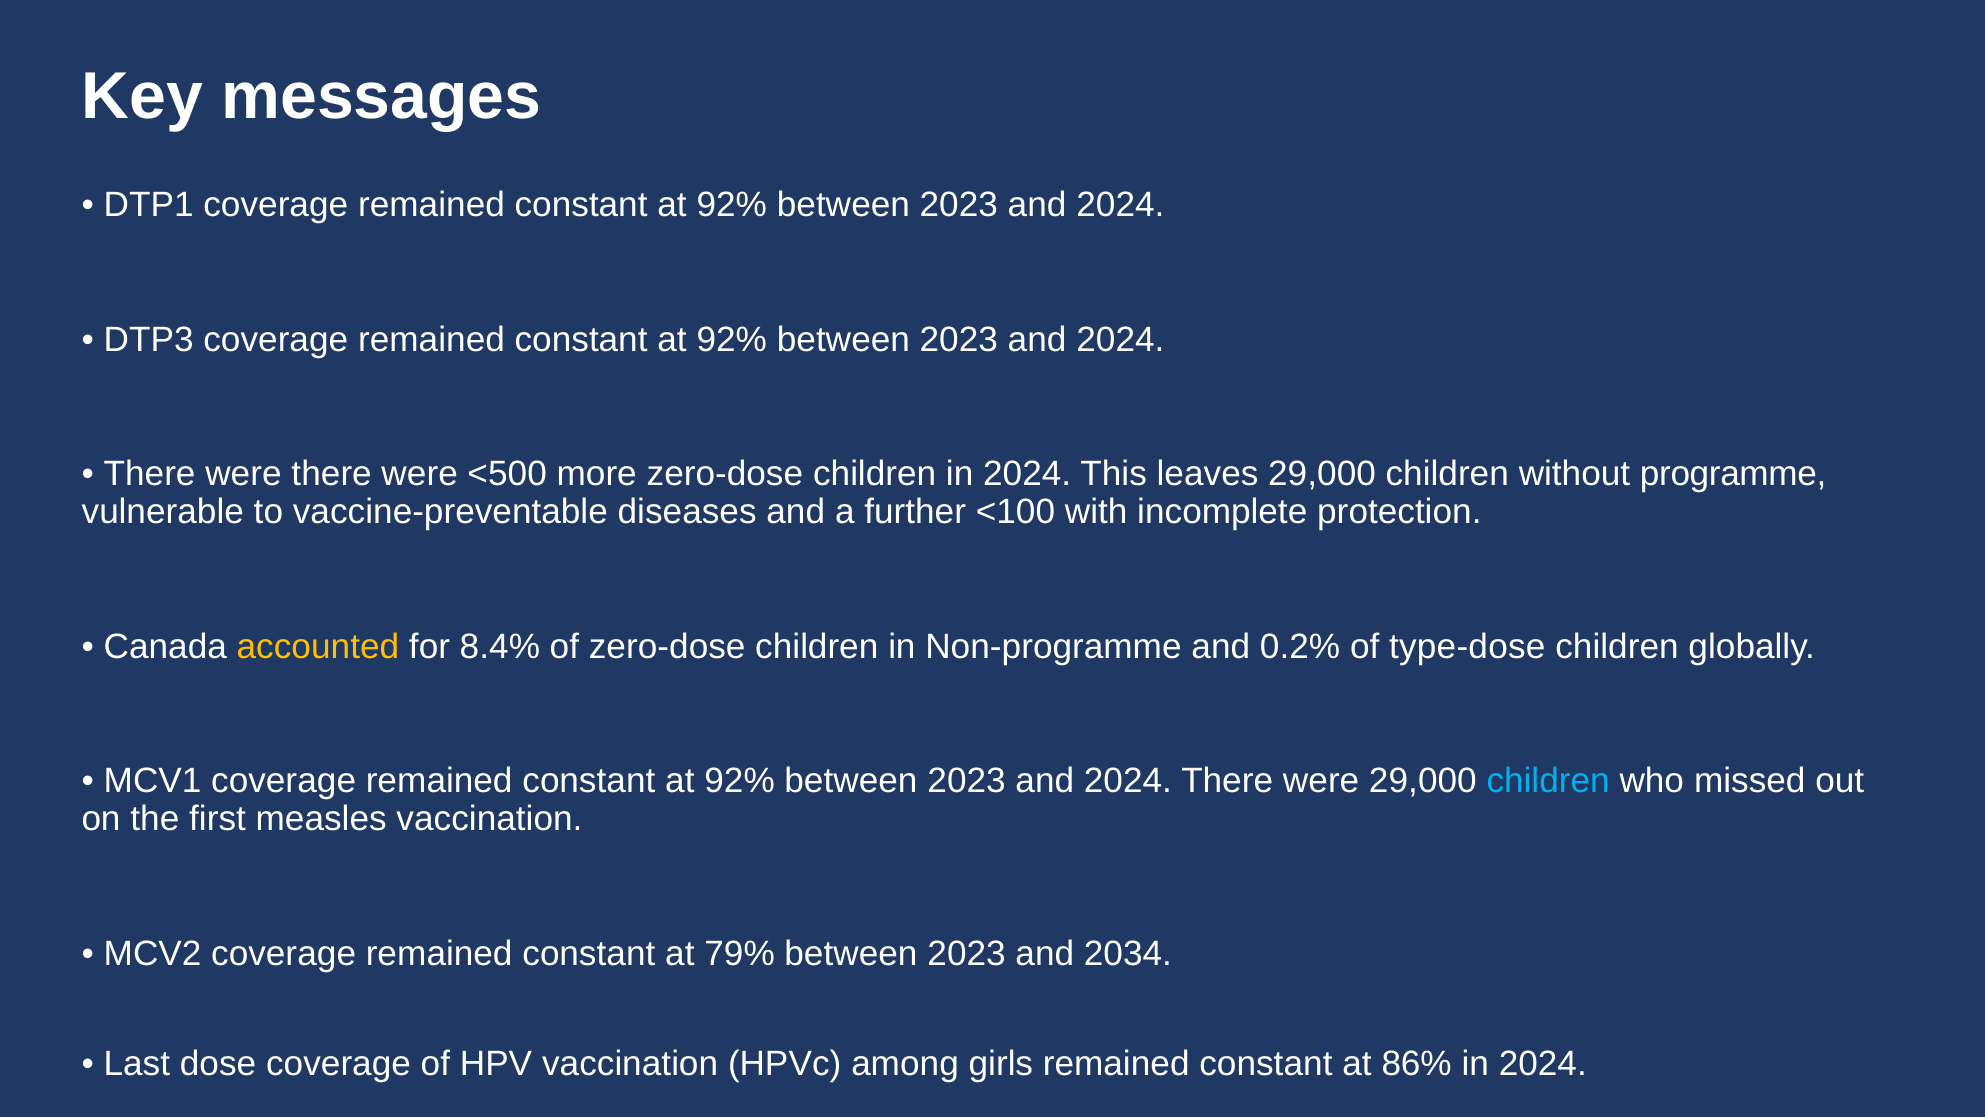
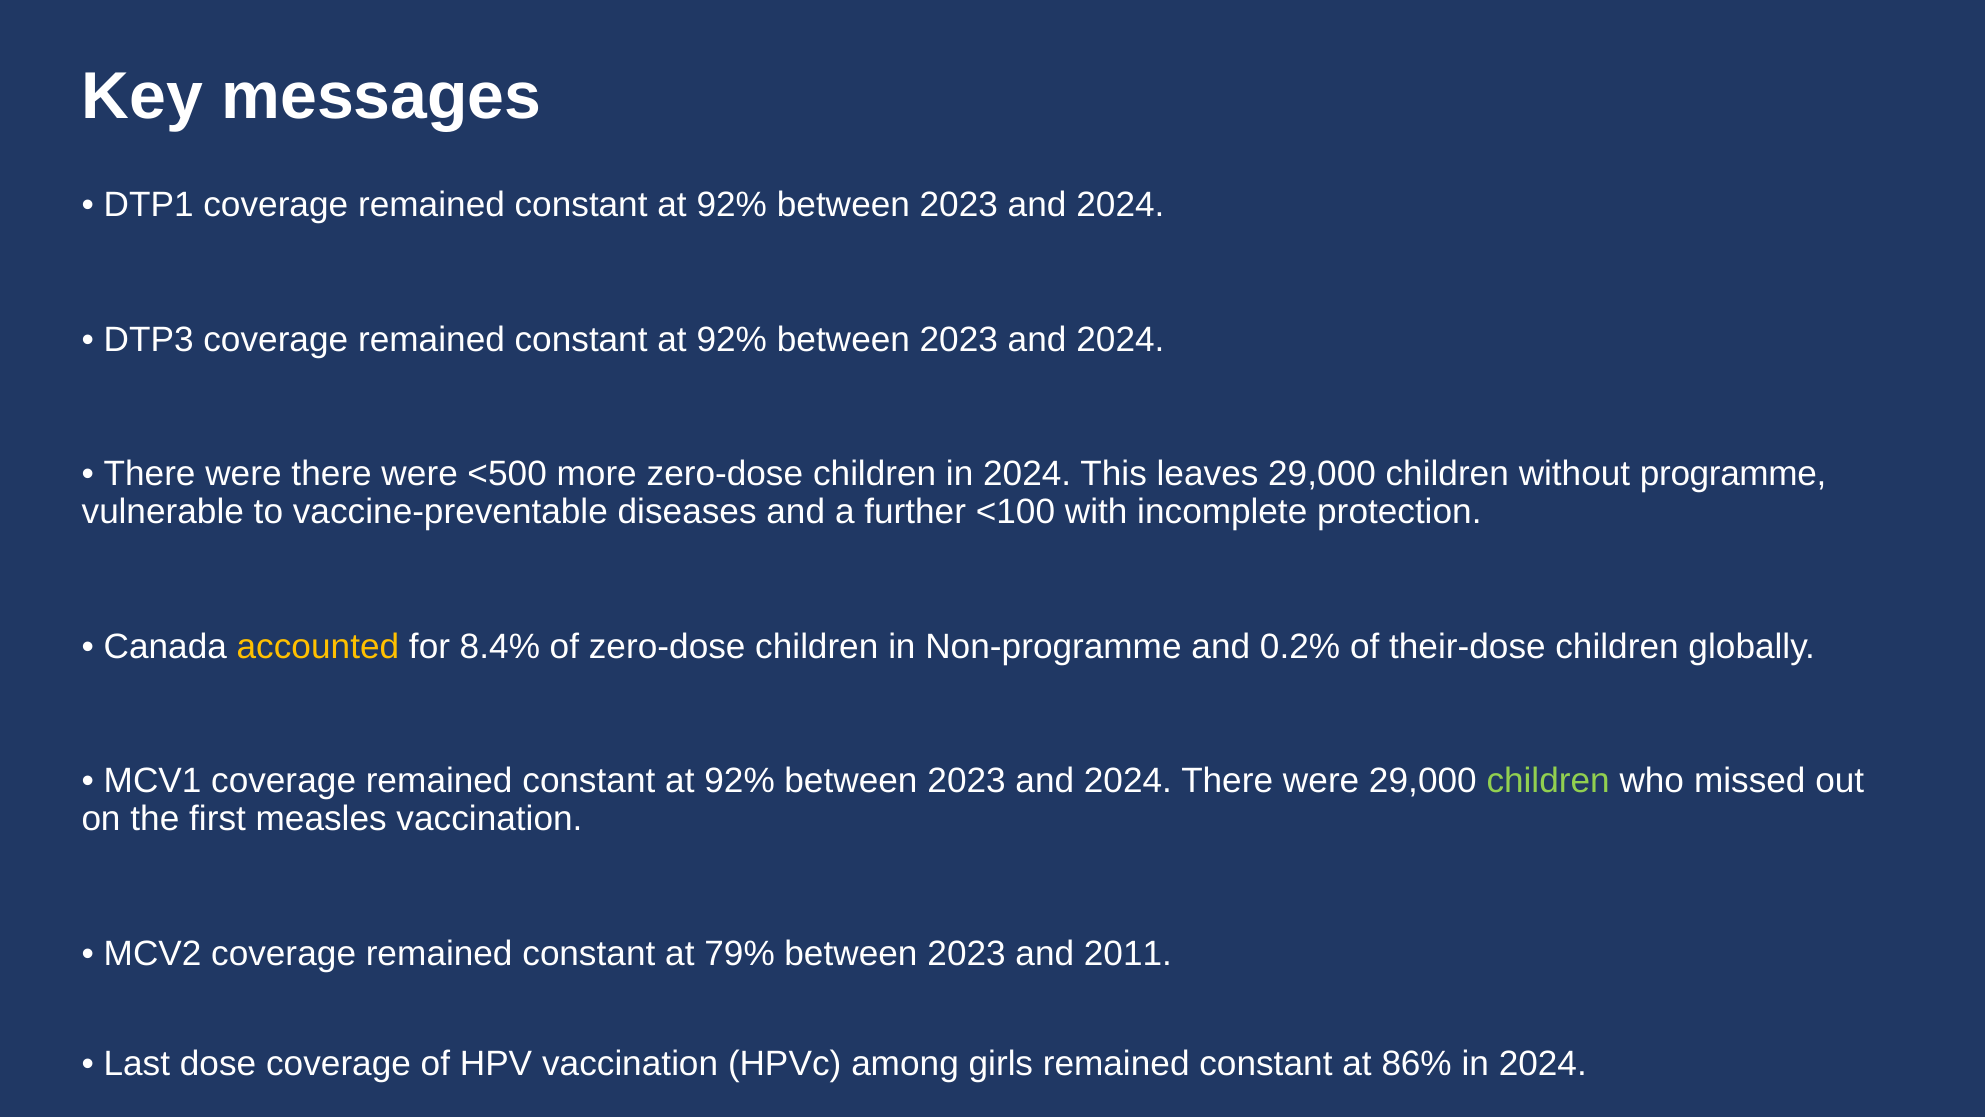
type-dose: type-dose -> their-dose
children at (1548, 781) colour: light blue -> light green
2034: 2034 -> 2011
